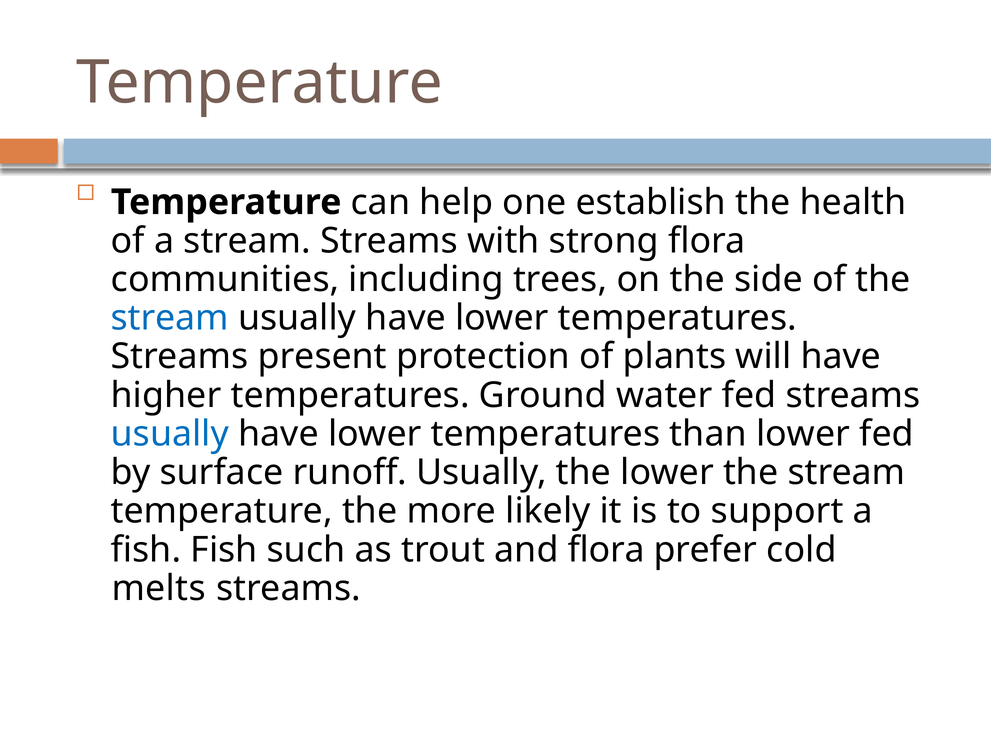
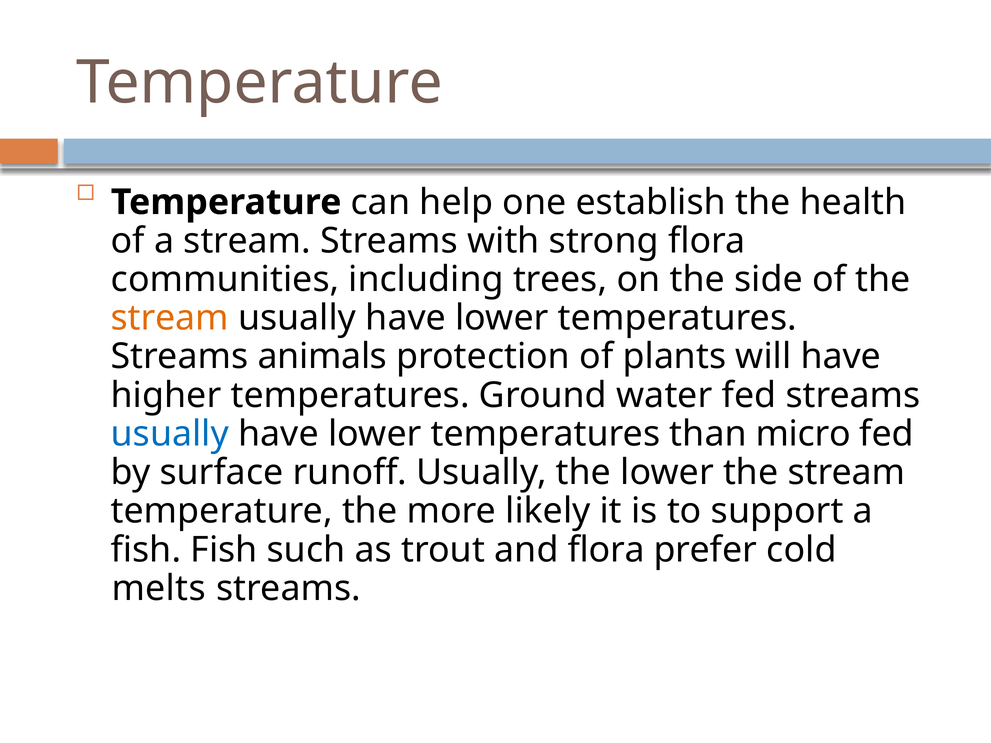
stream at (170, 318) colour: blue -> orange
present: present -> animals
than lower: lower -> micro
